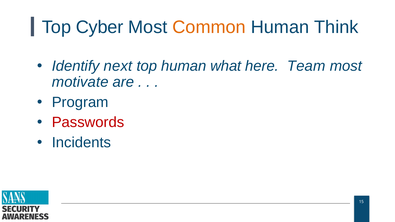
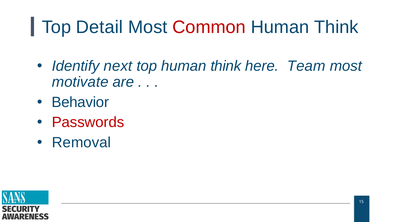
Cyber: Cyber -> Detail
Common colour: orange -> red
top human what: what -> think
Program: Program -> Behavior
Incidents: Incidents -> Removal
